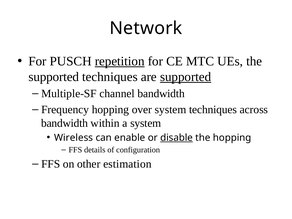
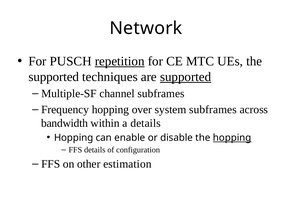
channel bandwidth: bandwidth -> subframes
system techniques: techniques -> subframes
a system: system -> details
Wireless at (74, 138): Wireless -> Hopping
disable underline: present -> none
hopping at (232, 138) underline: none -> present
